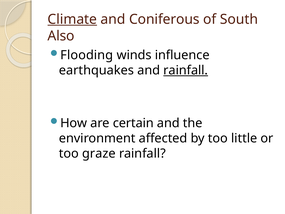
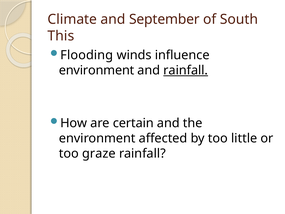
Climate underline: present -> none
Coniferous: Coniferous -> September
Also: Also -> This
earthquakes at (96, 70): earthquakes -> environment
